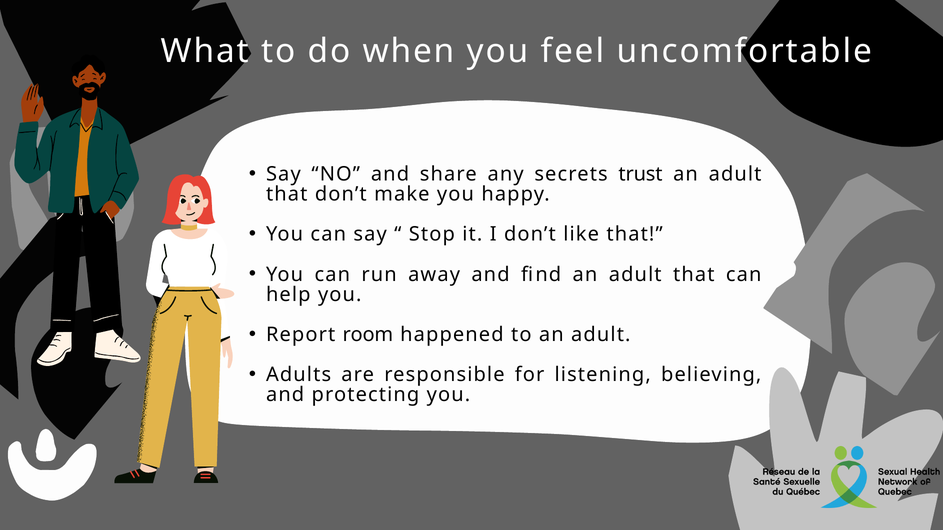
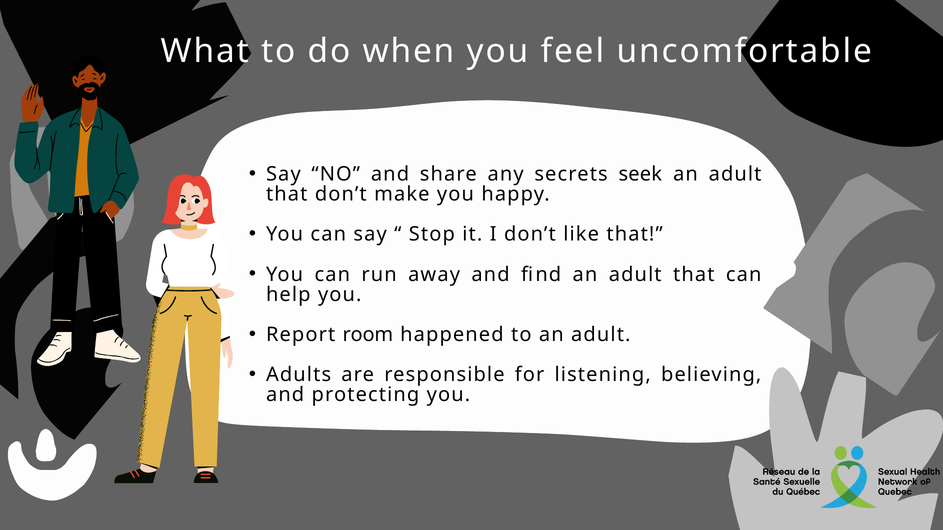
trust: trust -> seek
